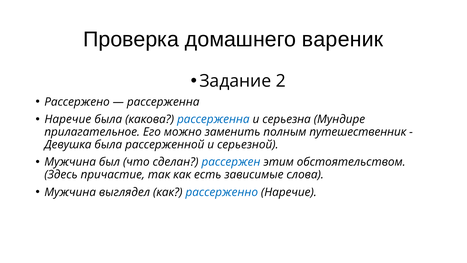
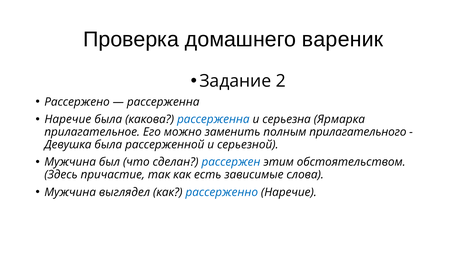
Мундире: Мундире -> Ярмарка
путешественник: путешественник -> прилагательного
